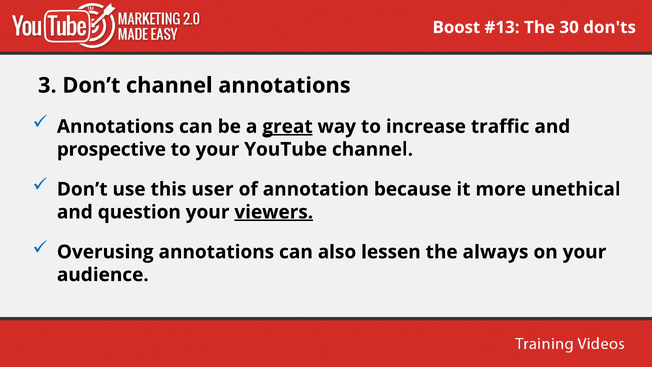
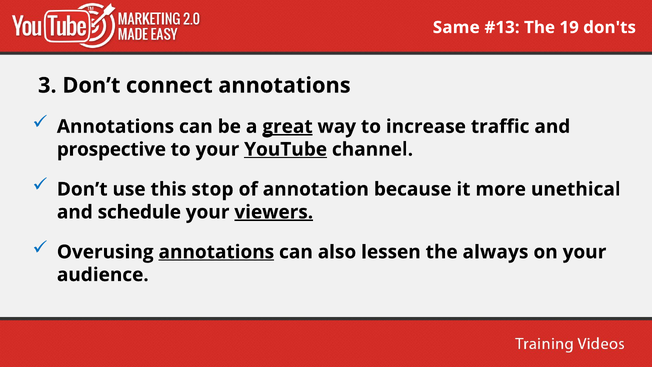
Boost: Boost -> Same
30: 30 -> 19
Don’t channel: channel -> connect
YouTube underline: none -> present
user: user -> stop
question: question -> schedule
annotations at (216, 252) underline: none -> present
